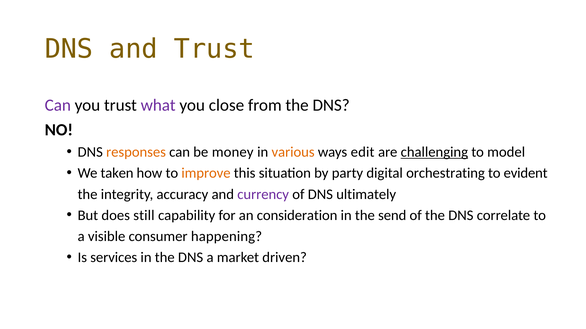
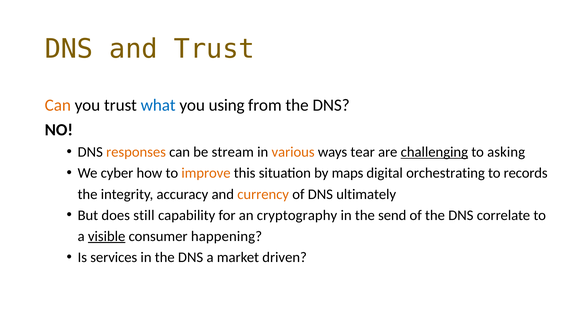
Can at (58, 105) colour: purple -> orange
what colour: purple -> blue
close: close -> using
money: money -> stream
edit: edit -> tear
model: model -> asking
taken: taken -> cyber
party: party -> maps
evident: evident -> records
currency colour: purple -> orange
consideration: consideration -> cryptography
visible underline: none -> present
